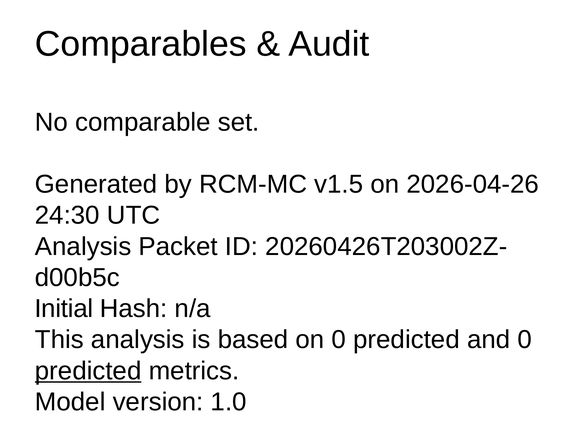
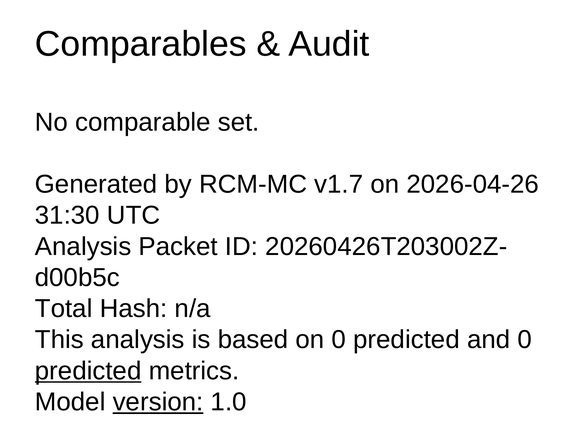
v1.5: v1.5 -> v1.7
24:30: 24:30 -> 31:30
Initial: Initial -> Total
version underline: none -> present
